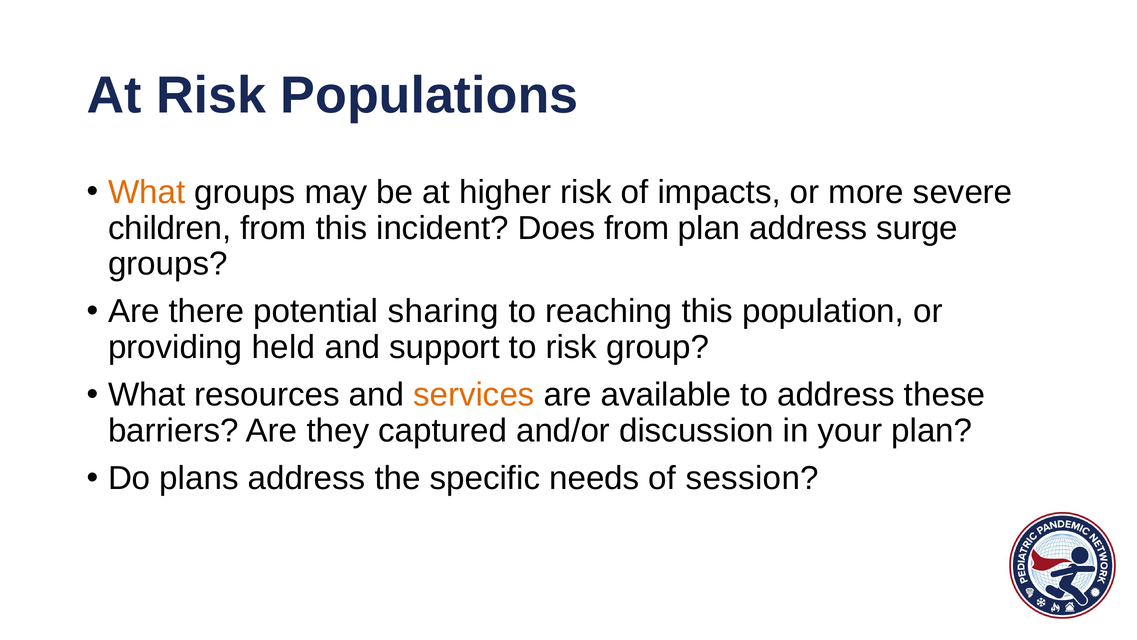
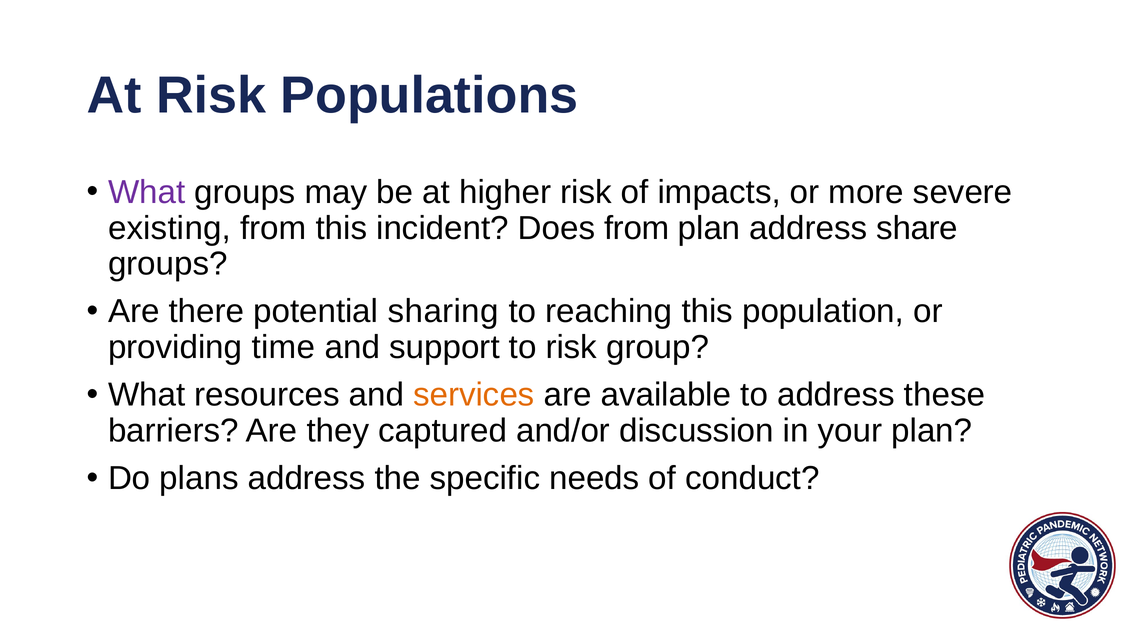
What at (147, 192) colour: orange -> purple
children: children -> existing
surge: surge -> share
held: held -> time
session: session -> conduct
